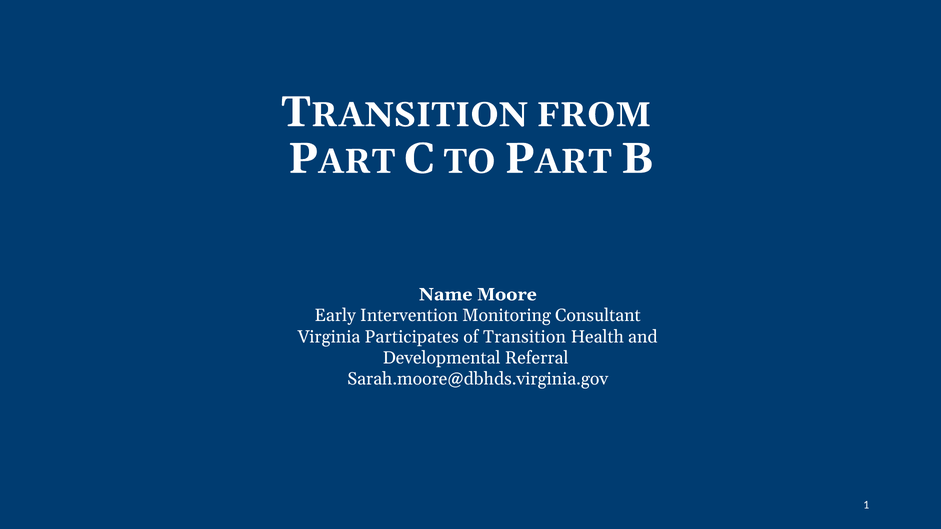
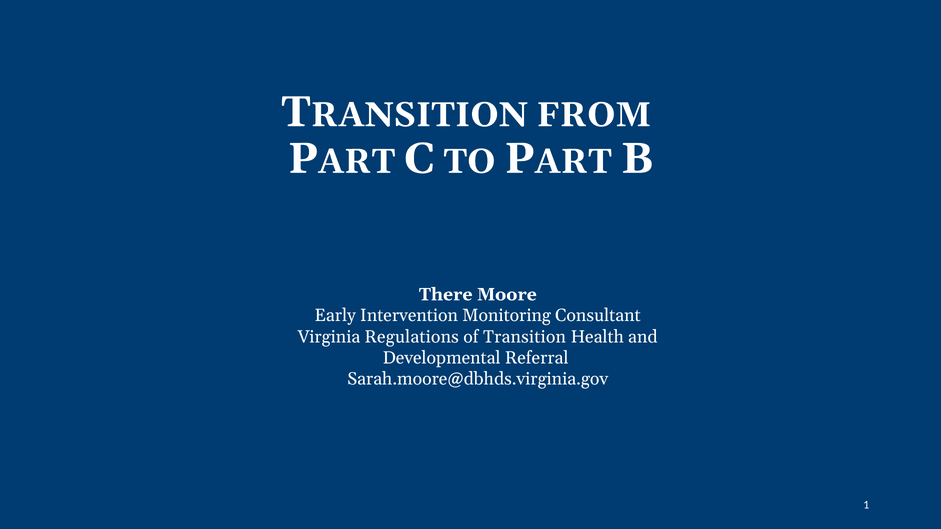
Name: Name -> There
Participates: Participates -> Regulations
